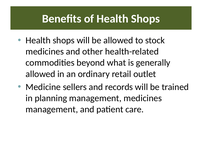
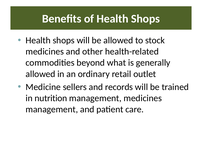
planning: planning -> nutrition
